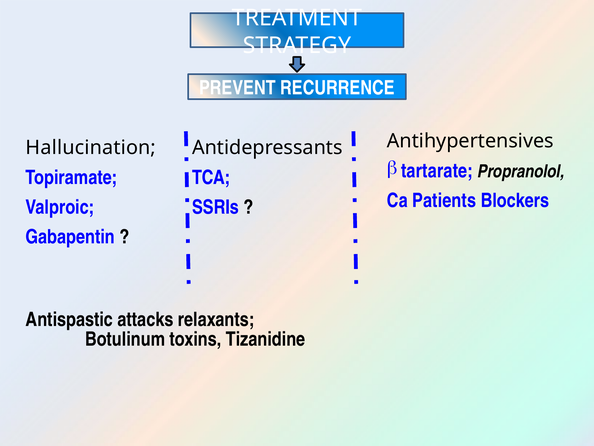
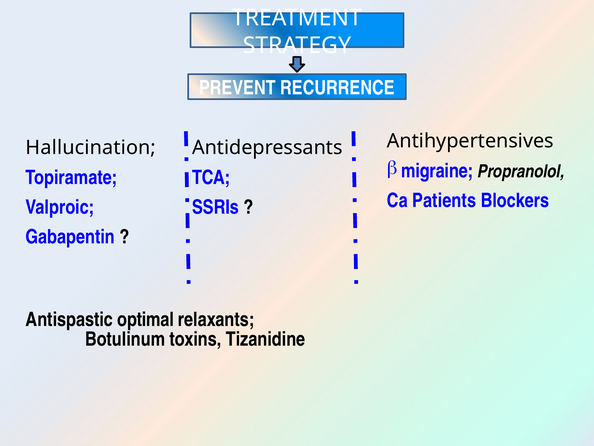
tartarate: tartarate -> migraine
attacks: attacks -> optimal
